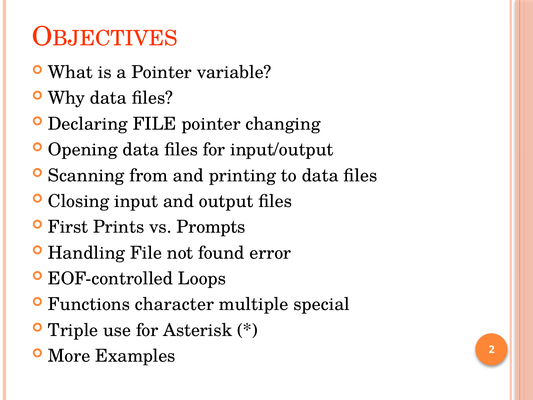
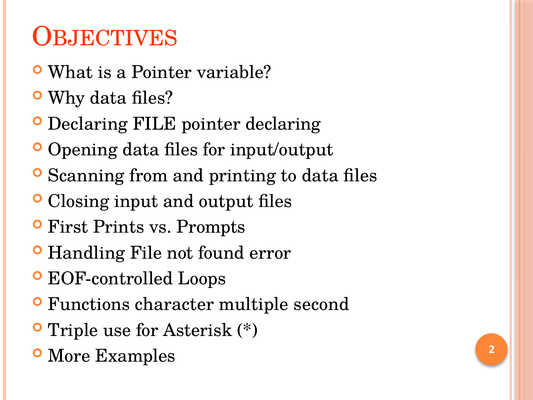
pointer changing: changing -> declaring
special: special -> second
